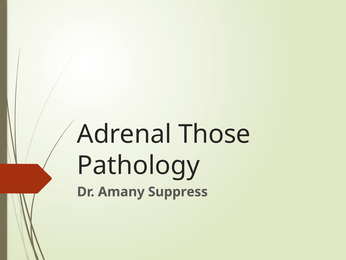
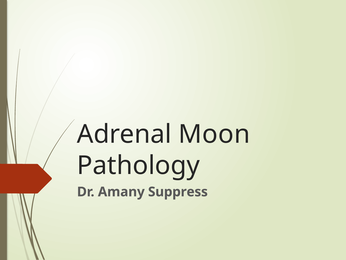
Those: Those -> Moon
